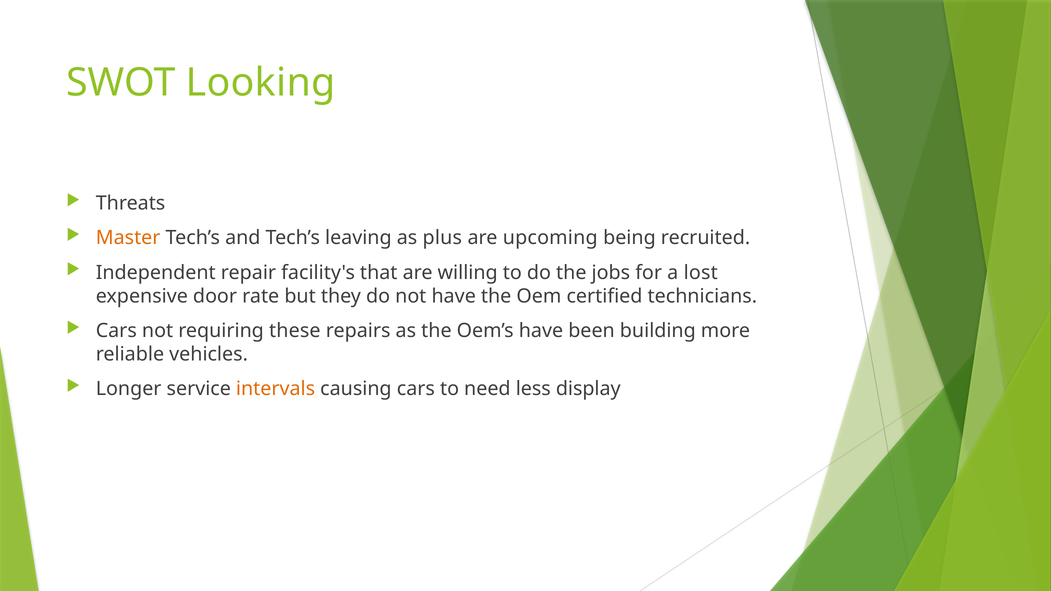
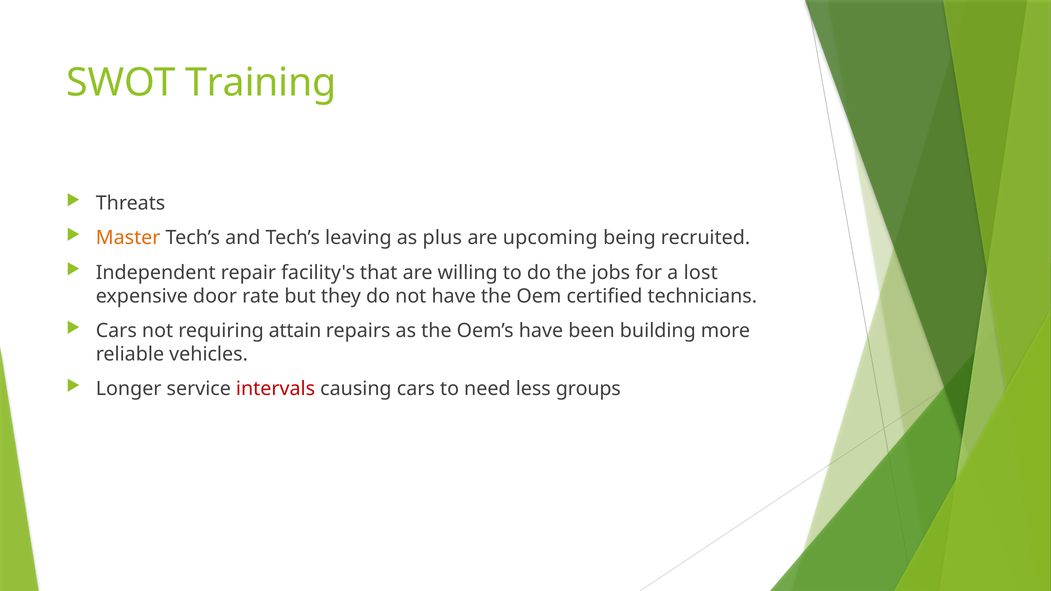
Looking: Looking -> Training
these: these -> attain
intervals colour: orange -> red
display: display -> groups
